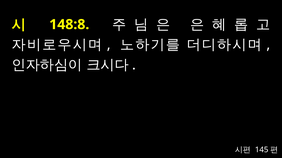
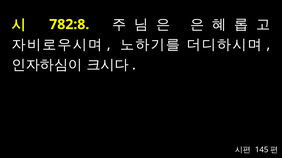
148:8: 148:8 -> 782:8
